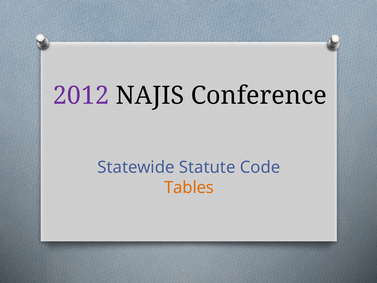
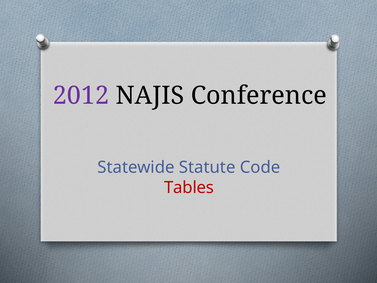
Tables colour: orange -> red
